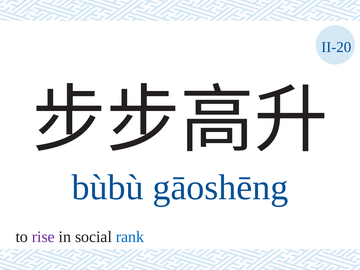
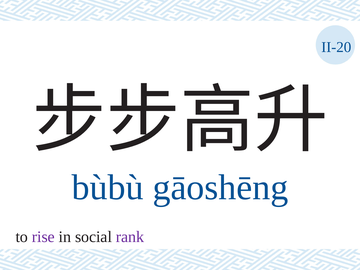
rank colour: blue -> purple
